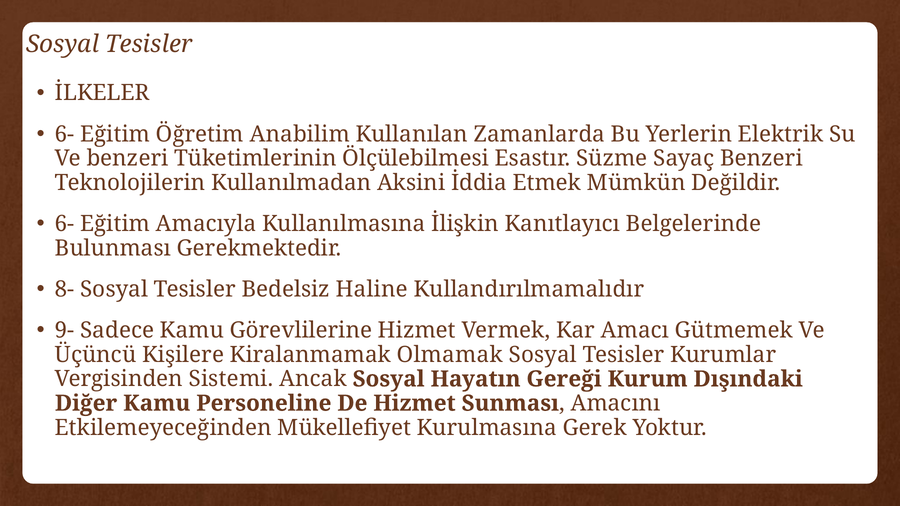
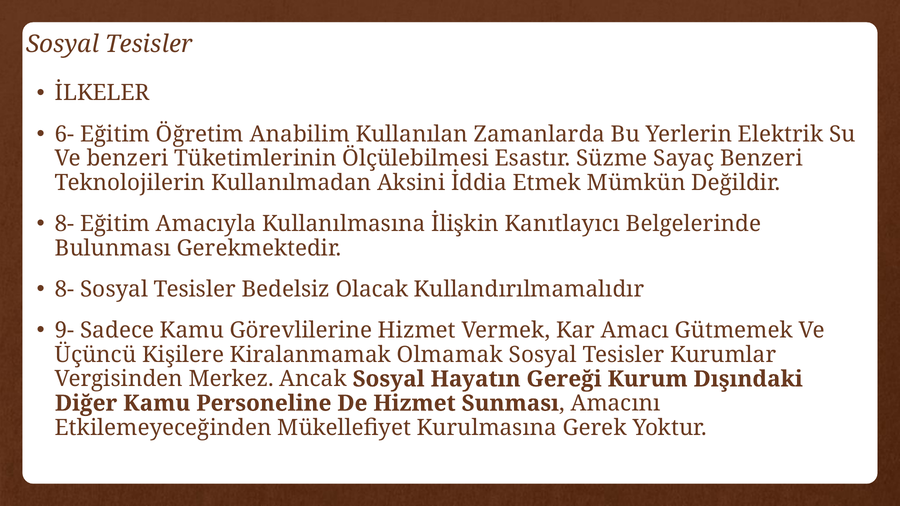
6- at (65, 224): 6- -> 8-
Haline: Haline -> Olacak
Sistemi: Sistemi -> Merkez
